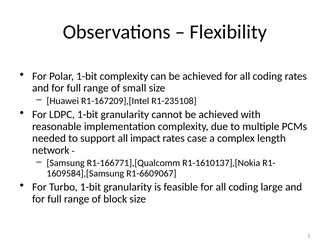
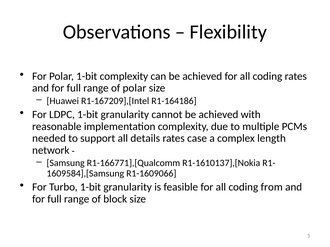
of small: small -> polar
R1-235108: R1-235108 -> R1-164186
impact: impact -> details
R1-6609067: R1-6609067 -> R1-1609066
large: large -> from
